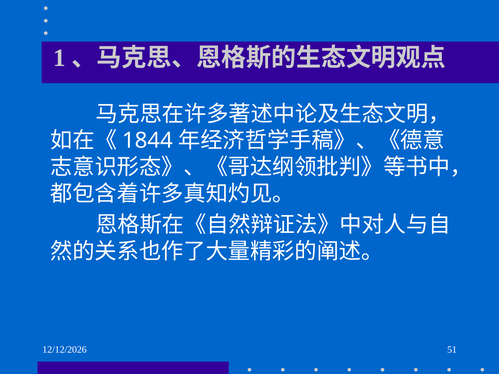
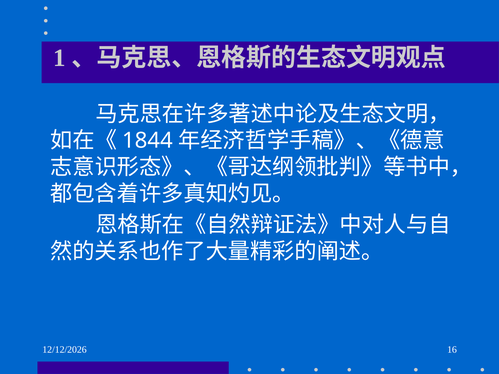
51: 51 -> 16
